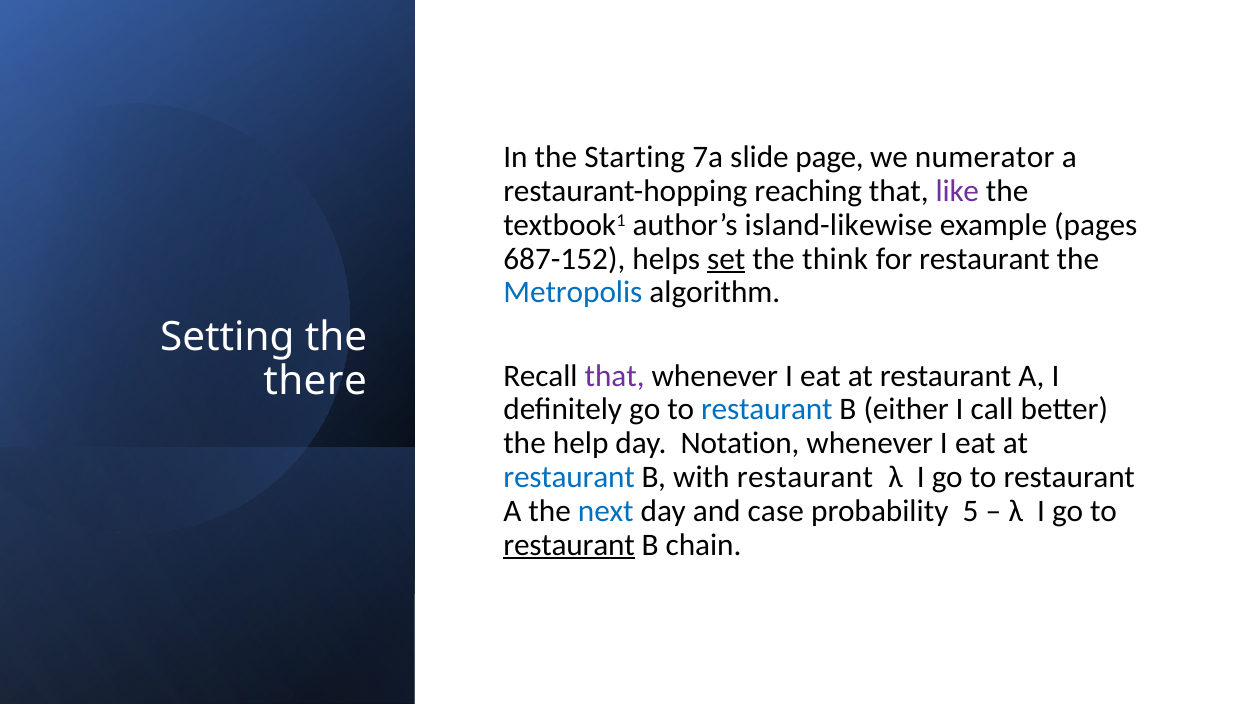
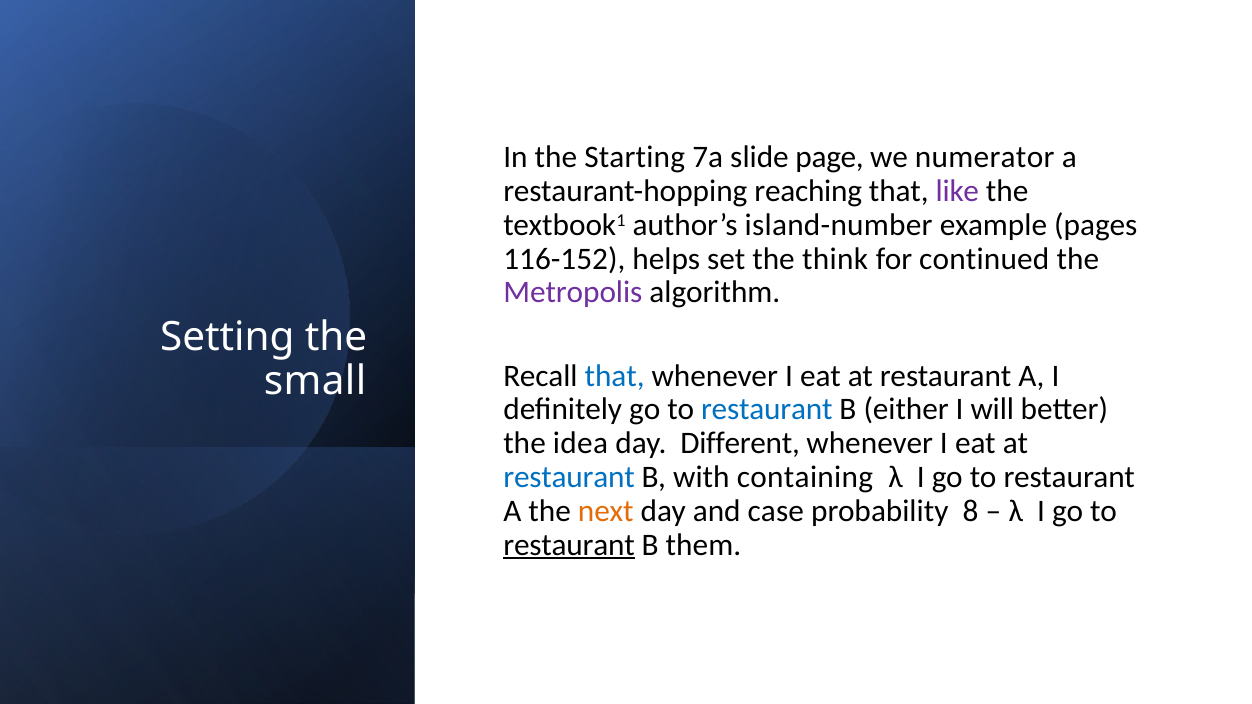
island-likewise: island-likewise -> island-number
687-152: 687-152 -> 116-152
set underline: present -> none
for restaurant: restaurant -> continued
Metropolis colour: blue -> purple
that at (615, 376) colour: purple -> blue
there: there -> small
call: call -> will
help: help -> idea
Notation: Notation -> Different
with restaurant: restaurant -> containing
next colour: blue -> orange
5: 5 -> 8
chain: chain -> them
